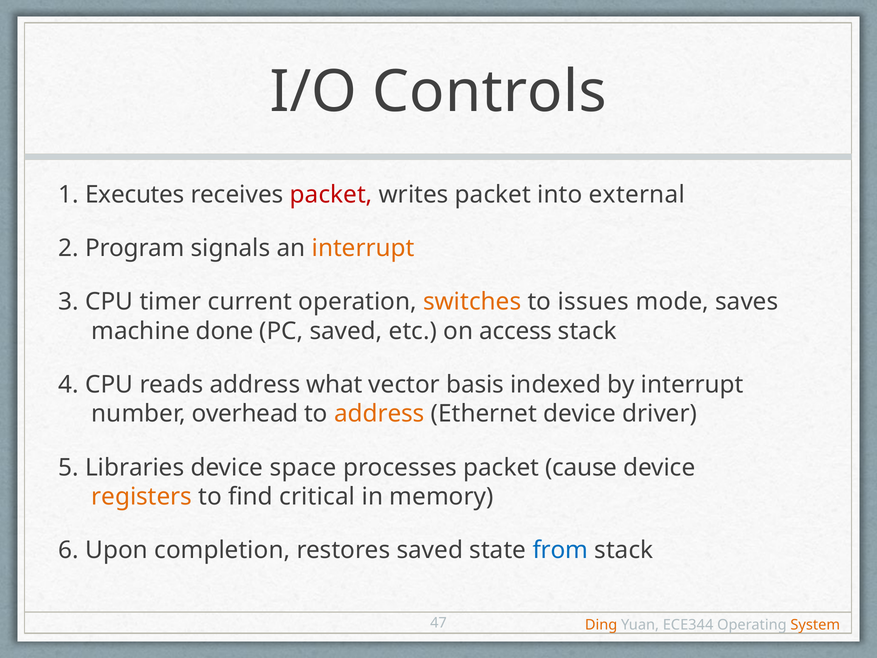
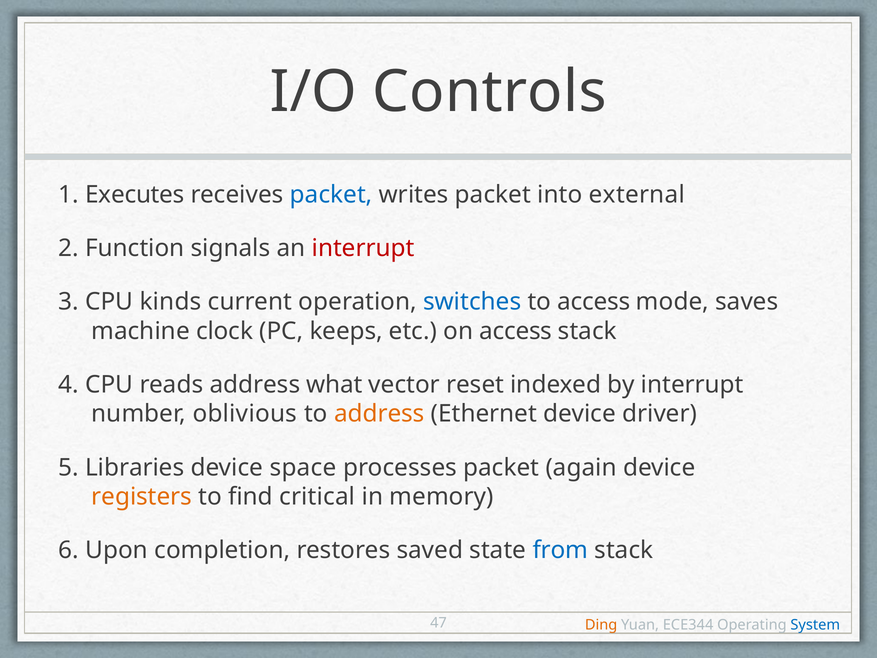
packet at (331, 194) colour: red -> blue
Program: Program -> Function
interrupt at (363, 248) colour: orange -> red
timer: timer -> kinds
switches colour: orange -> blue
to issues: issues -> access
done: done -> clock
PC saved: saved -> keeps
basis: basis -> reset
overhead: overhead -> oblivious
cause: cause -> again
System colour: orange -> blue
